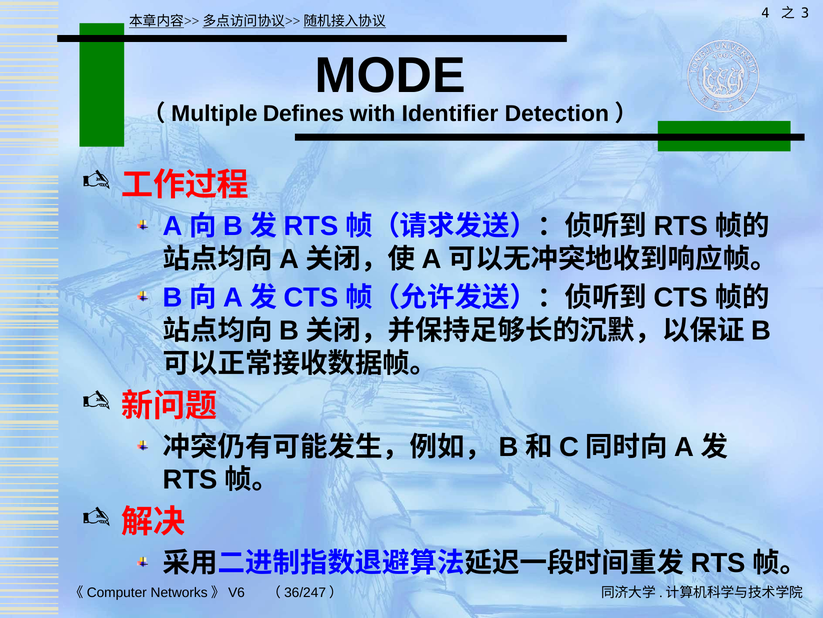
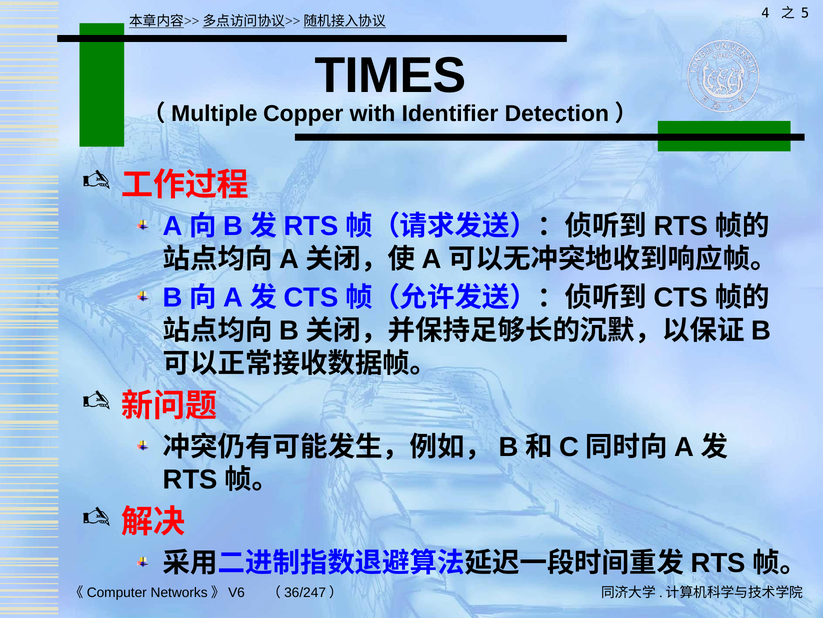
3: 3 -> 5
MODE: MODE -> TIMES
Defines: Defines -> Copper
